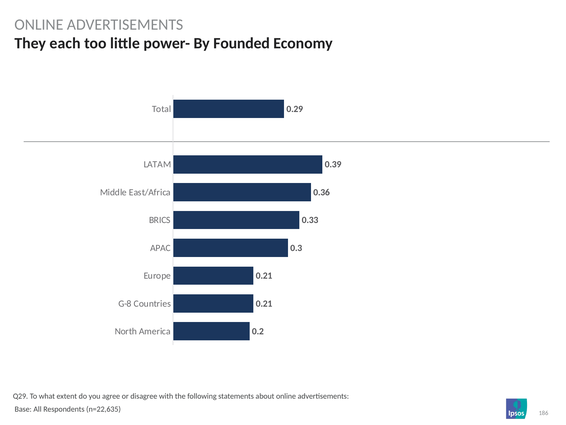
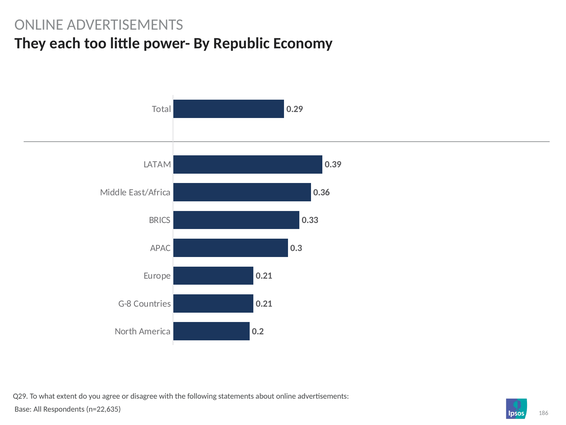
Founded: Founded -> Republic
